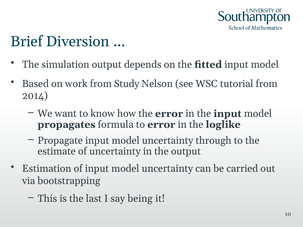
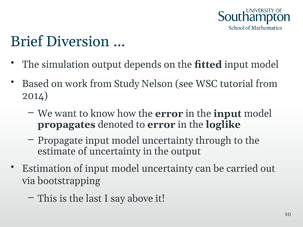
formula: formula -> denoted
being: being -> above
